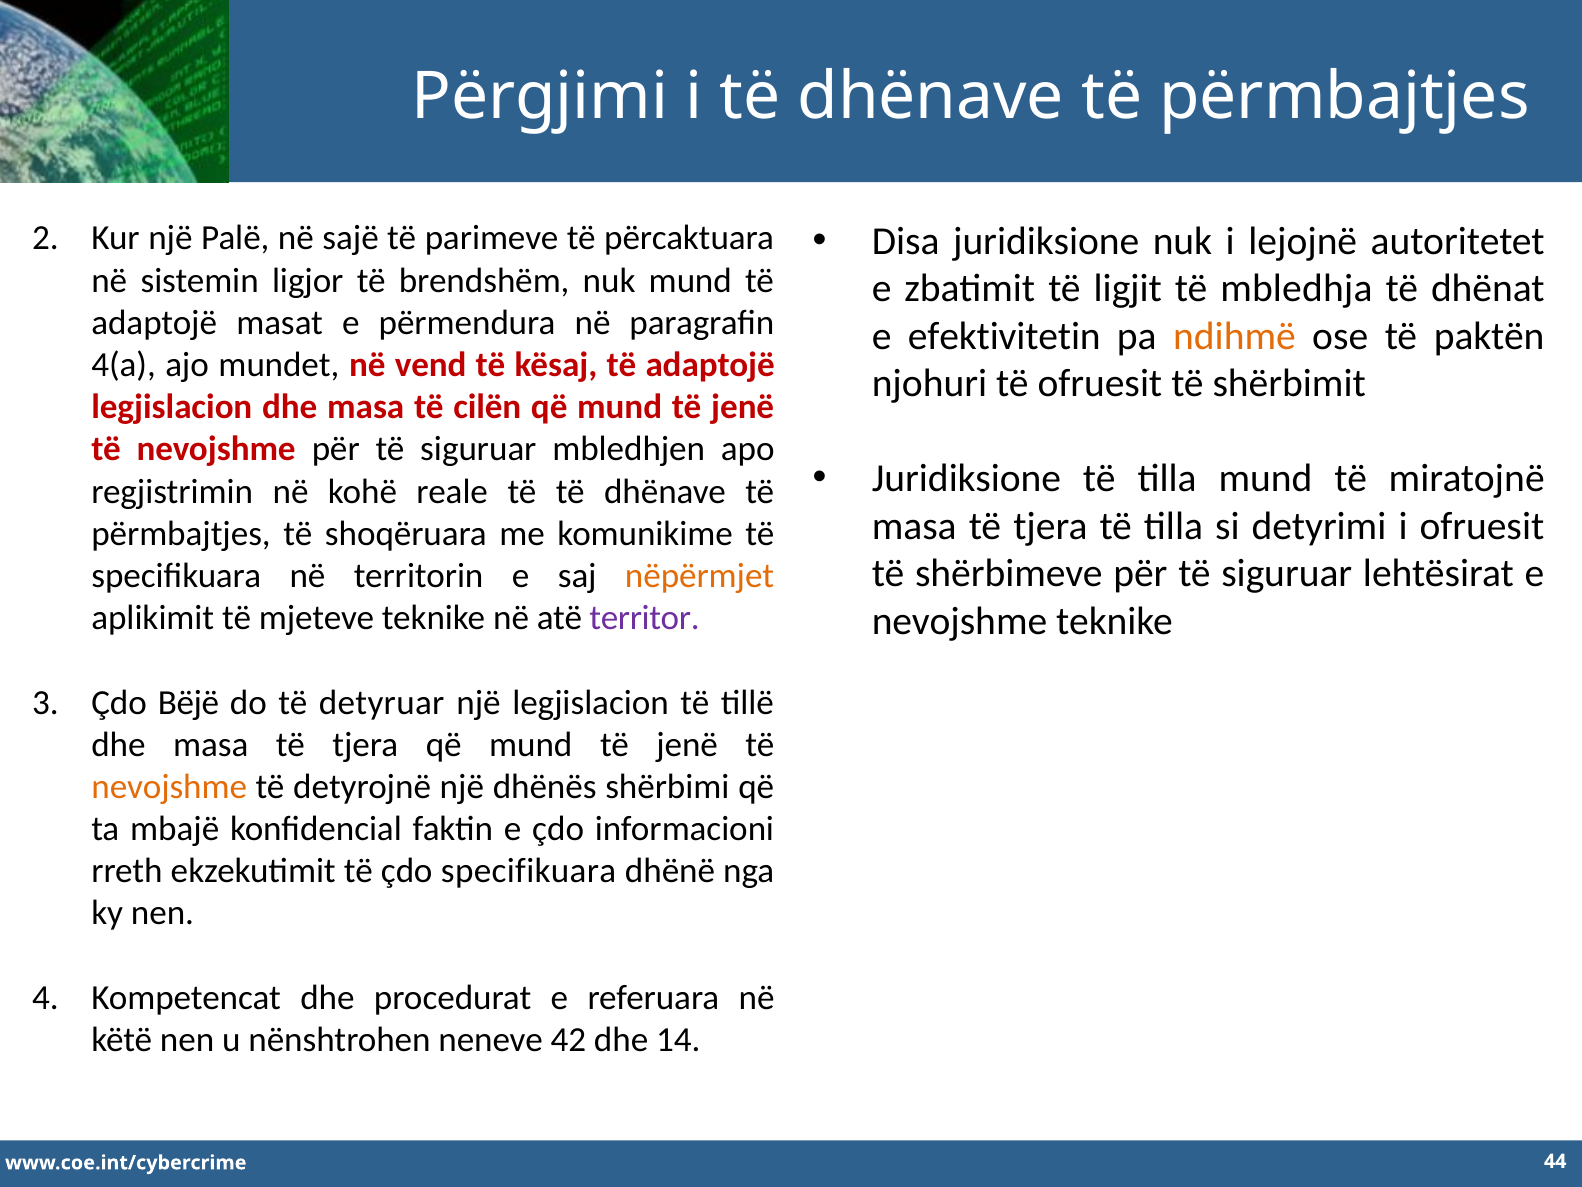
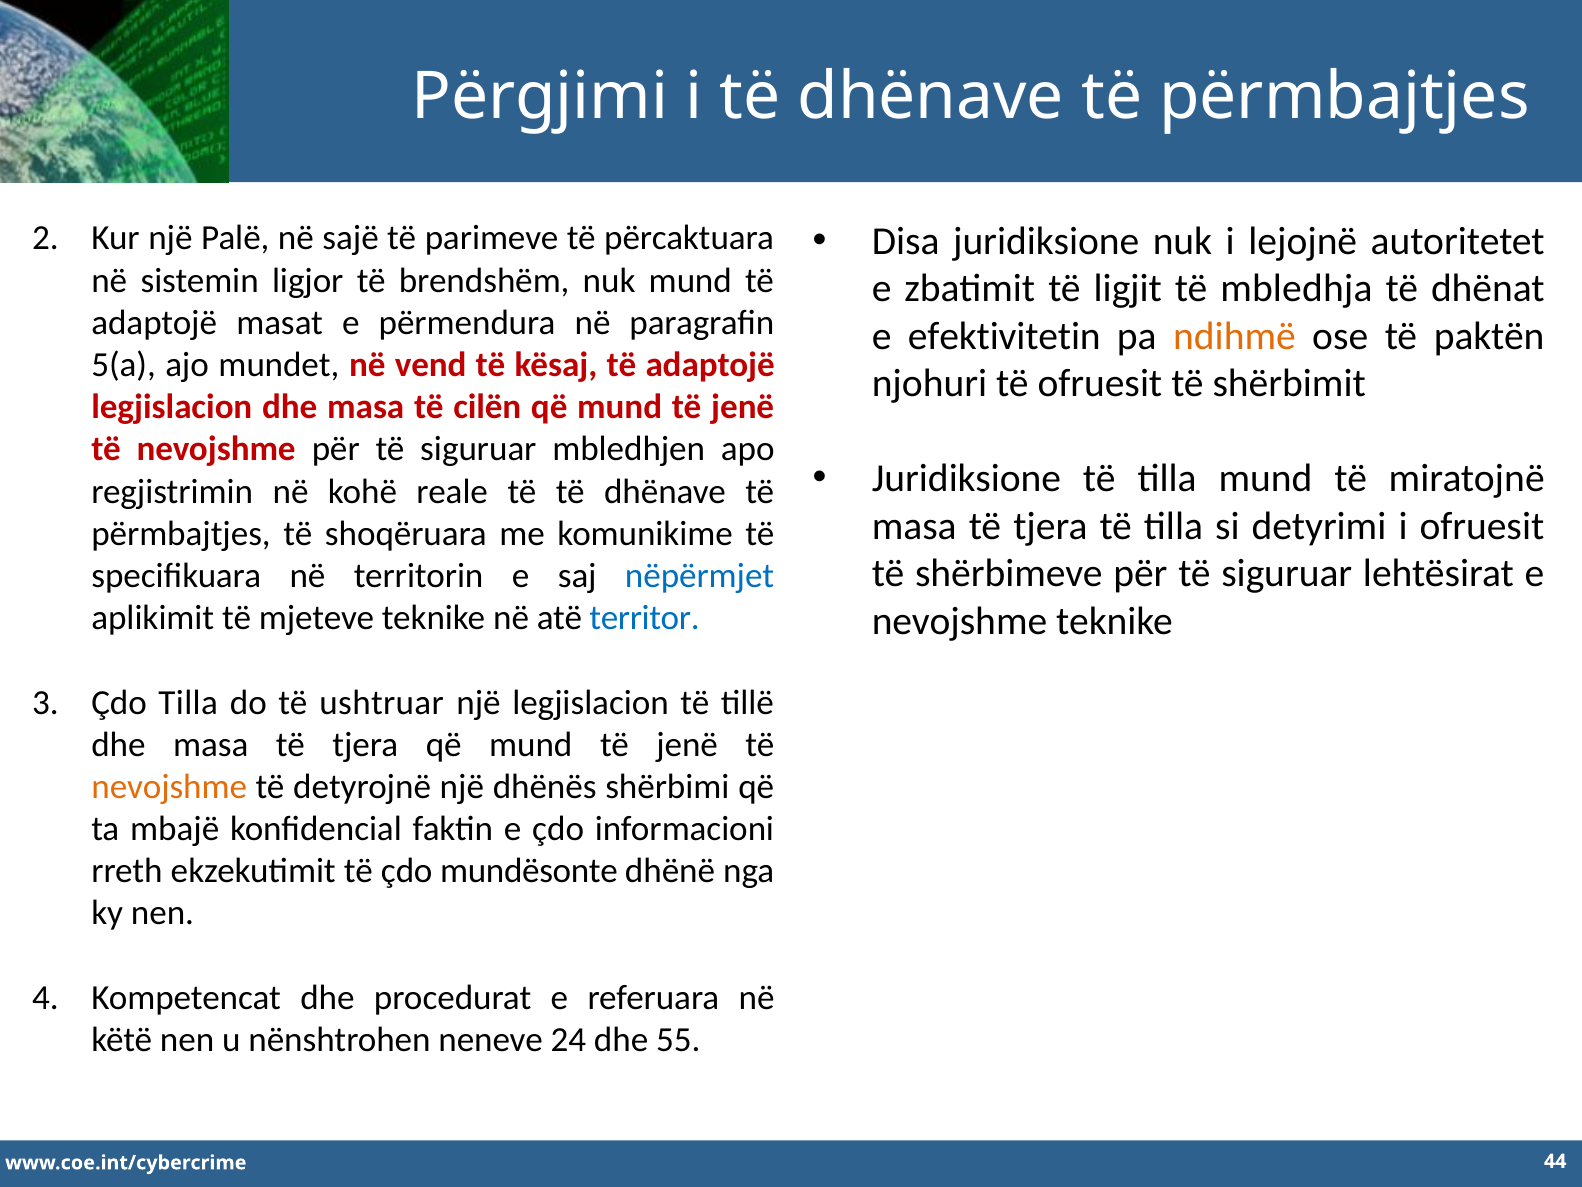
4(a: 4(a -> 5(a
nëpërmjet colour: orange -> blue
territor colour: purple -> blue
Çdo Bëjë: Bëjë -> Tilla
detyruar: detyruar -> ushtruar
çdo specifikuara: specifikuara -> mundësonte
42: 42 -> 24
14: 14 -> 55
